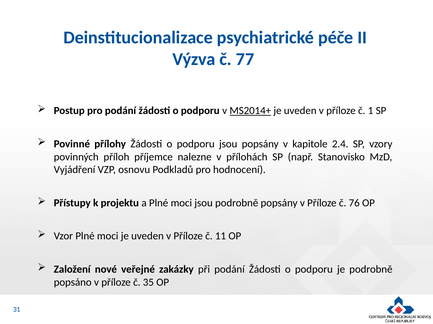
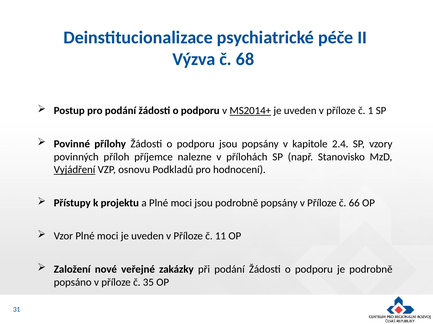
77: 77 -> 68
Vyjádření underline: none -> present
76: 76 -> 66
